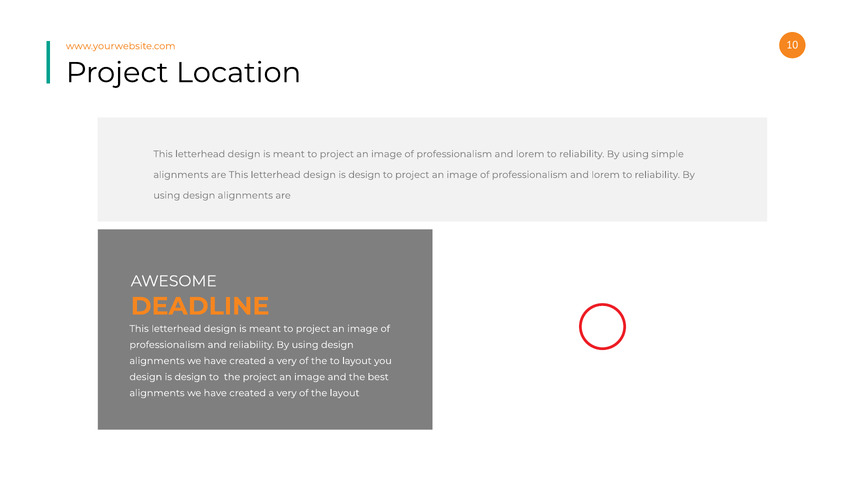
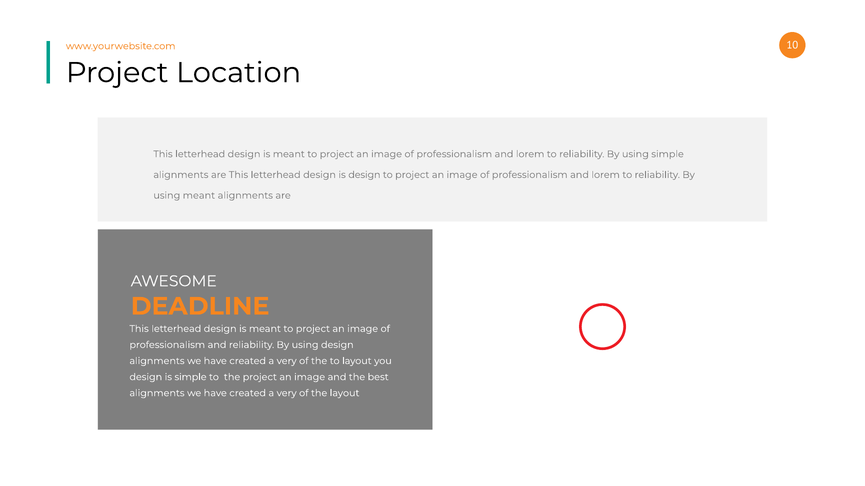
design at (199, 196): design -> meant
design at (191, 377): design -> simple
